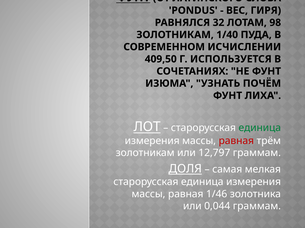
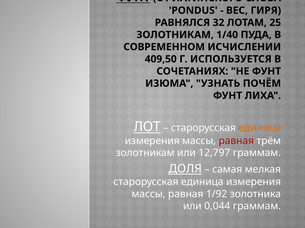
98: 98 -> 25
единица at (260, 128) colour: green -> orange
1/46: 1/46 -> 1/92
